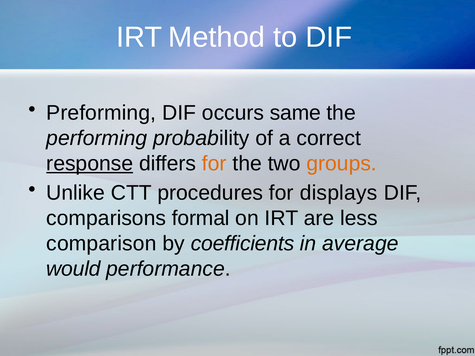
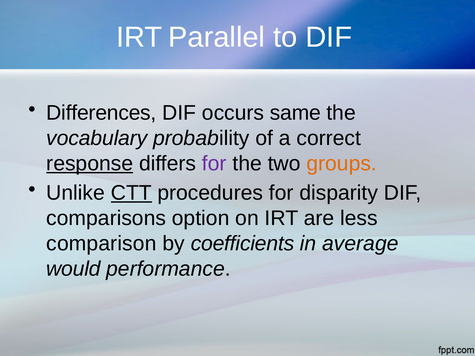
Method: Method -> Parallel
Preforming: Preforming -> Differences
performing: performing -> vocabulary
for at (214, 164) colour: orange -> purple
CTT underline: none -> present
displays: displays -> disparity
formal: formal -> option
